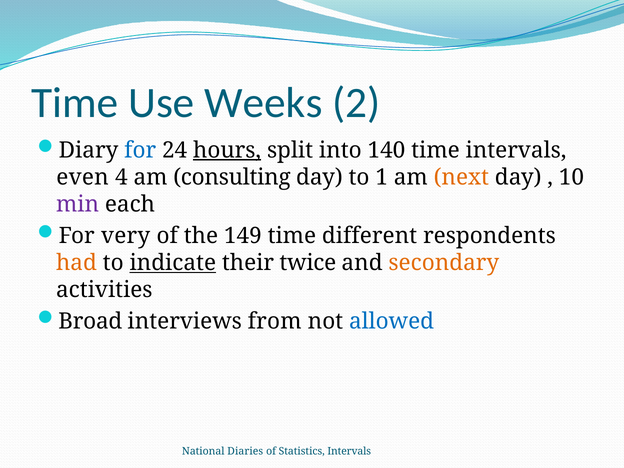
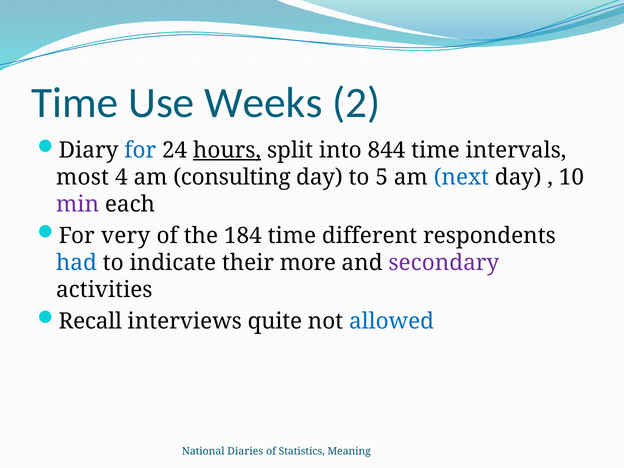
140: 140 -> 844
even: even -> most
1: 1 -> 5
next colour: orange -> blue
149: 149 -> 184
had colour: orange -> blue
indicate underline: present -> none
twice: twice -> more
secondary colour: orange -> purple
Broad: Broad -> Recall
from: from -> quite
Statistics Intervals: Intervals -> Meaning
